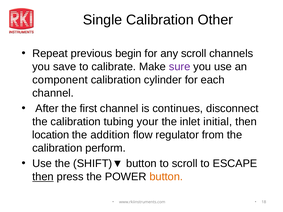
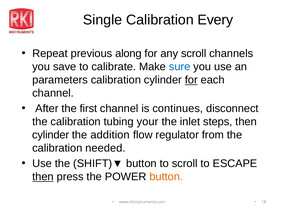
Other: Other -> Every
begin: begin -> along
sure colour: purple -> blue
component: component -> parameters
for at (191, 80) underline: none -> present
initial: initial -> steps
location at (51, 135): location -> cylinder
perform: perform -> needed
